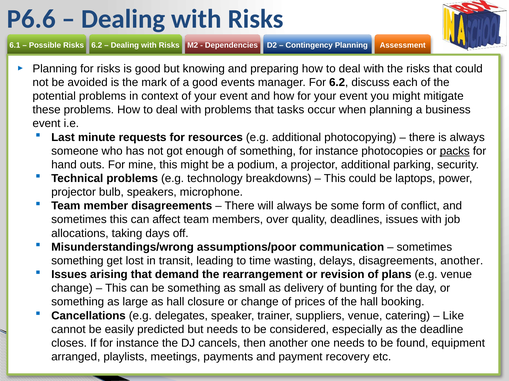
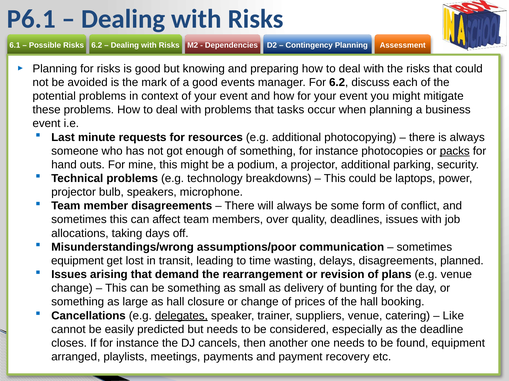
P6.6: P6.6 -> P6.1
something at (77, 261): something -> equipment
disagreements another: another -> planned
delegates underline: none -> present
